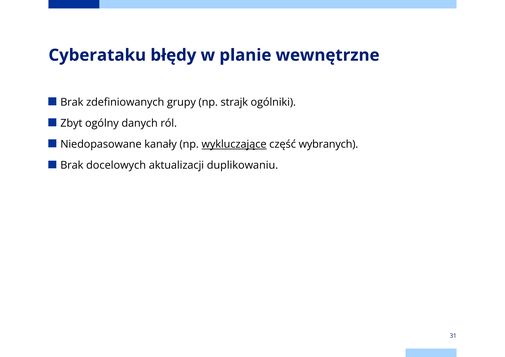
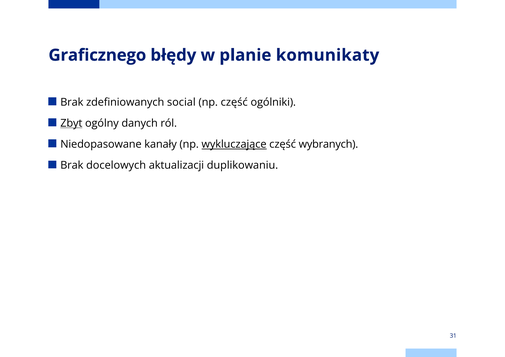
Cyberataku: Cyberataku -> Graficznego
wewnętrzne: wewnętrzne -> komunikaty
grupy: grupy -> social
np strajk: strajk -> część
Zbyt underline: none -> present
